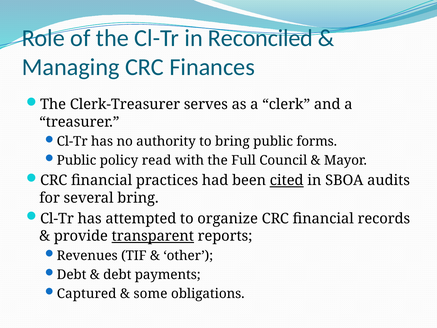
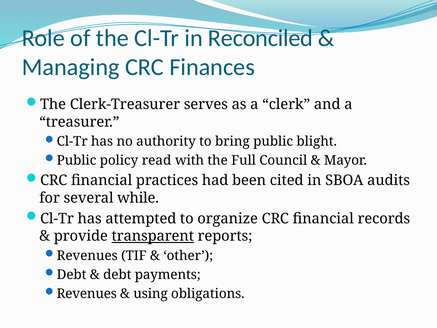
forms: forms -> blight
cited underline: present -> none
several bring: bring -> while
Captured at (87, 293): Captured -> Revenues
some: some -> using
